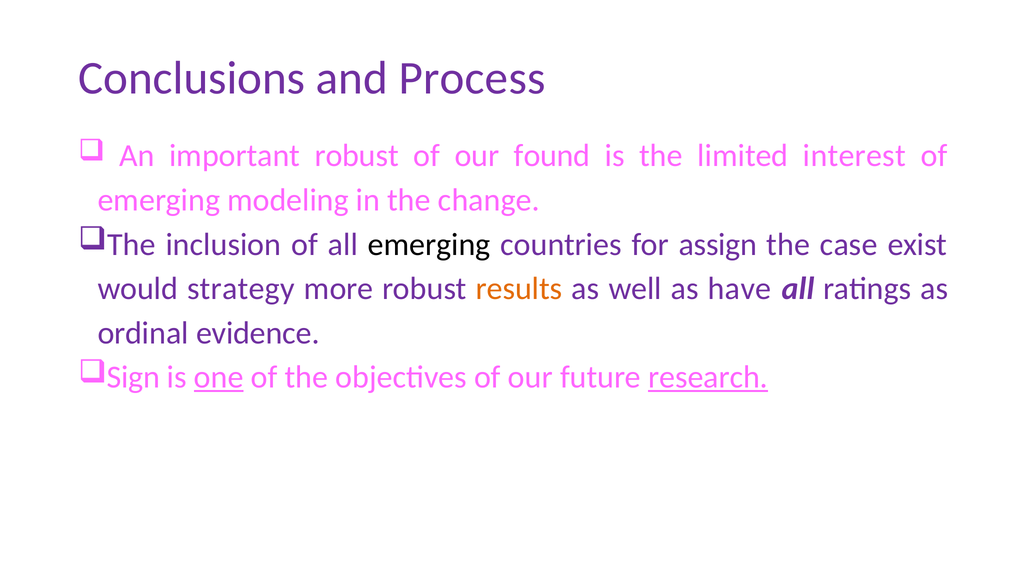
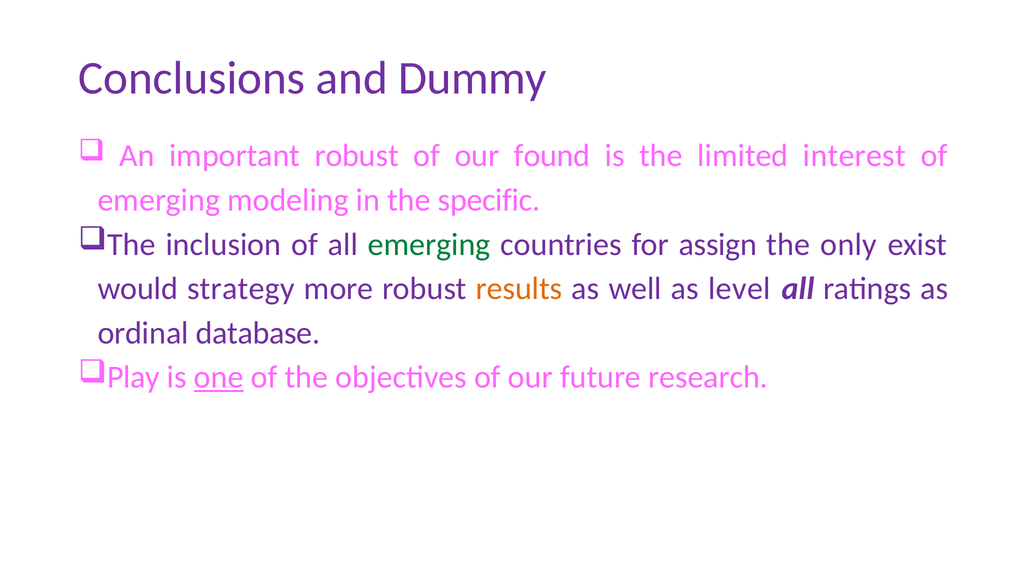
Process: Process -> Dummy
change: change -> specific
emerging at (429, 244) colour: black -> green
case: case -> only
have: have -> level
evidence: evidence -> database
Sign: Sign -> Play
research underline: present -> none
